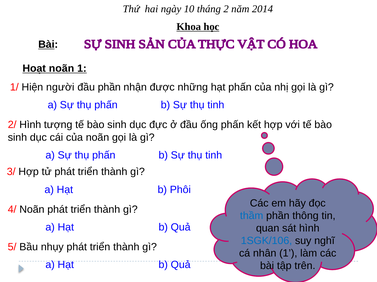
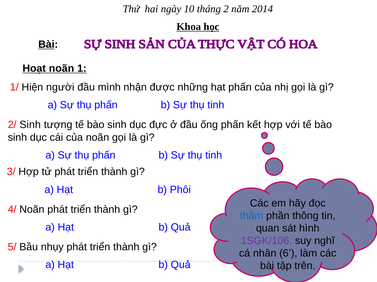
đầu phần: phần -> mình
2/ Hình: Hình -> Sinh
1SGK/106 colour: blue -> purple
nhân 1: 1 -> 6
